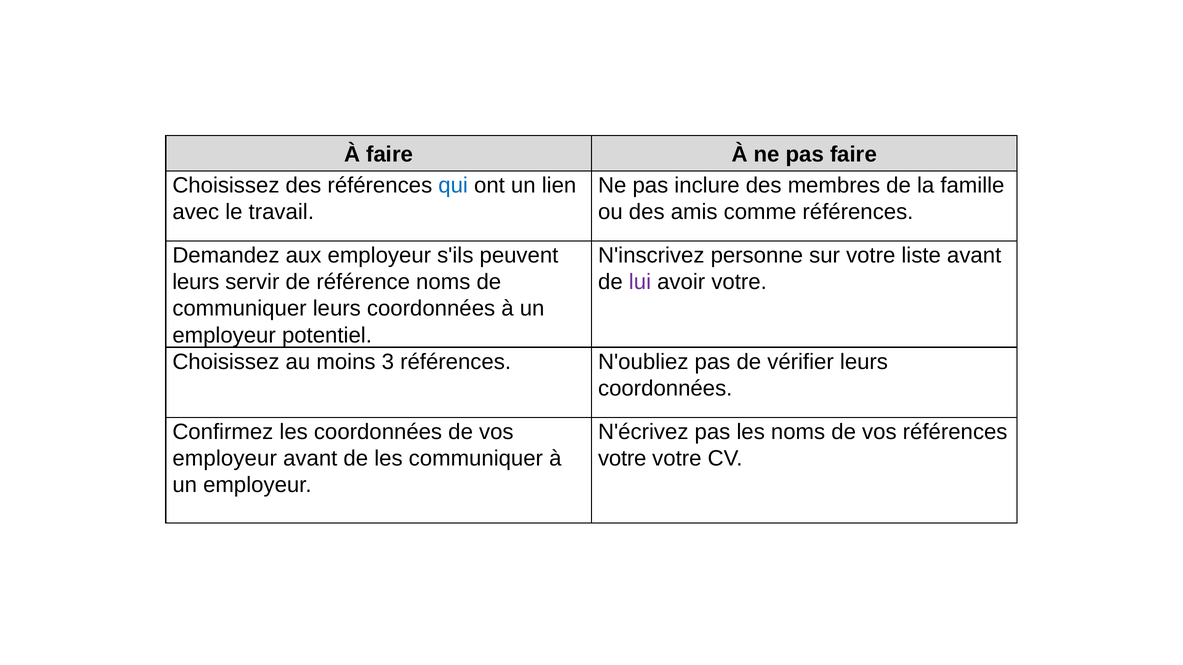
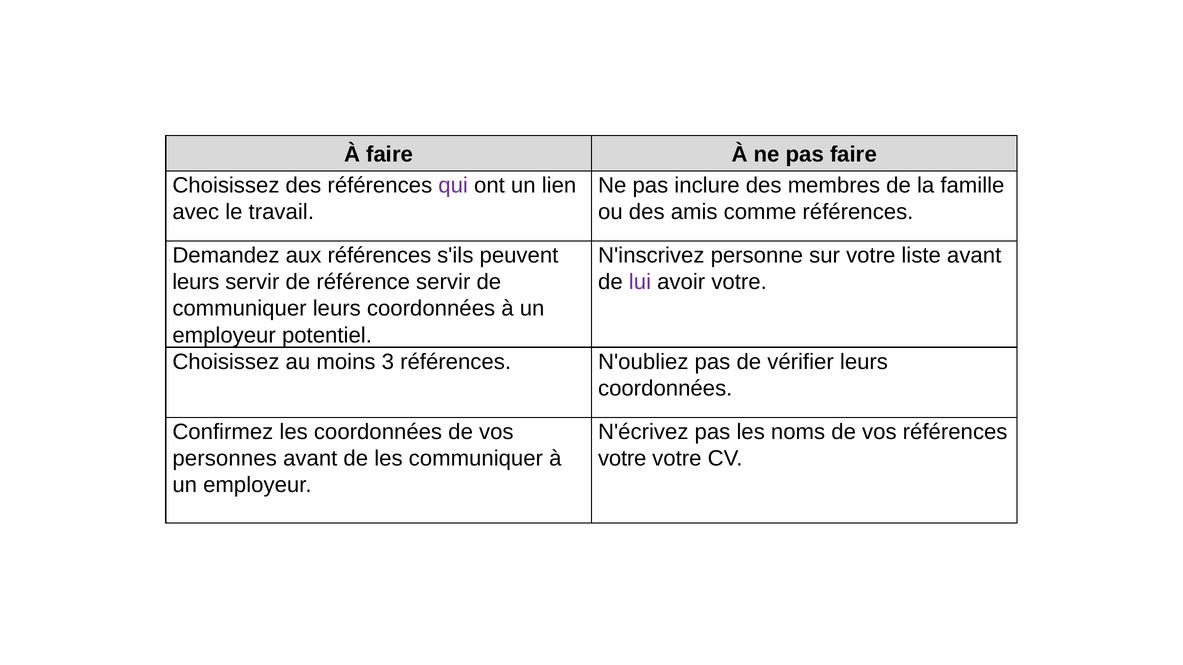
qui colour: blue -> purple
aux employeur: employeur -> références
référence noms: noms -> servir
employeur at (225, 459): employeur -> personnes
